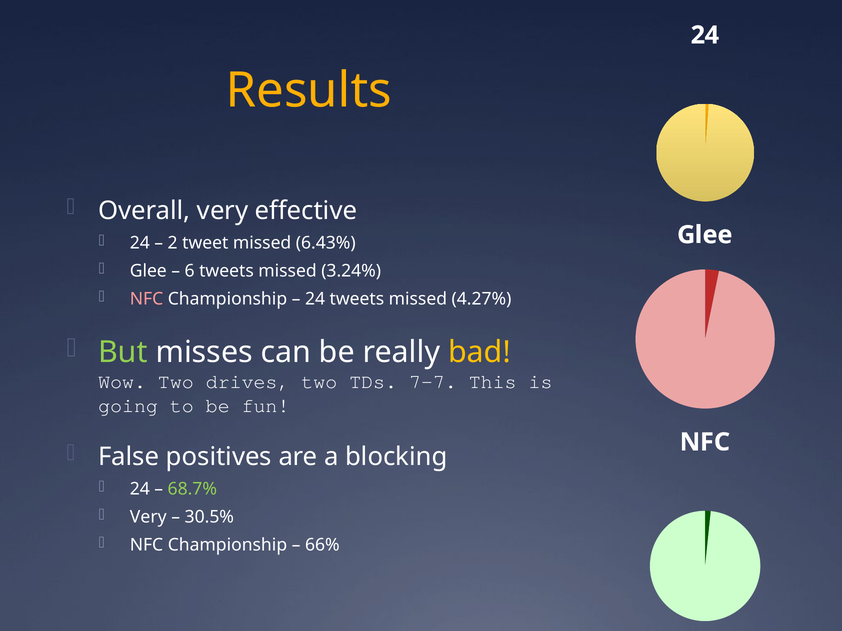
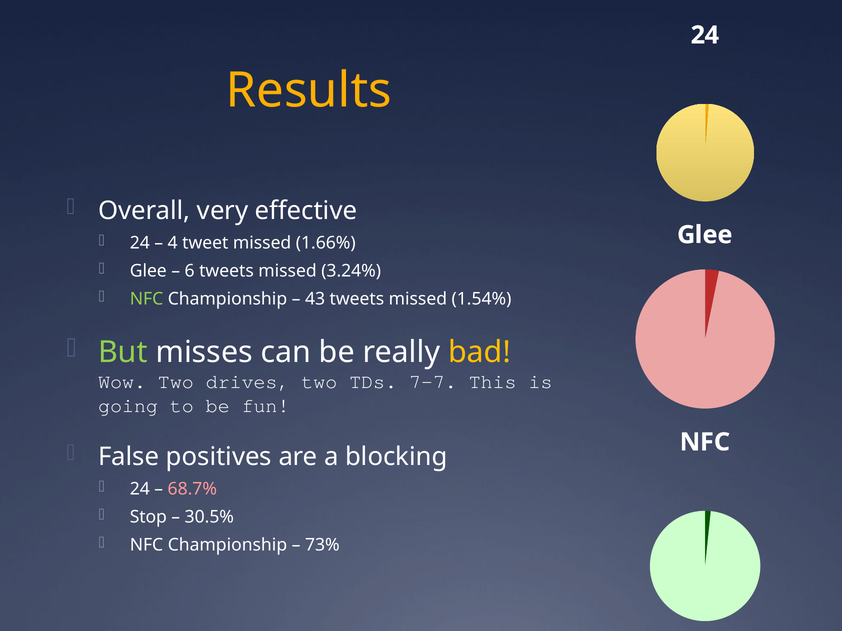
2: 2 -> 4
6.43%: 6.43% -> 1.66%
NFC at (146, 299) colour: pink -> light green
24 at (315, 299): 24 -> 43
4.27%: 4.27% -> 1.54%
68.7% colour: light green -> pink
Very at (148, 517): Very -> Stop
66%: 66% -> 73%
